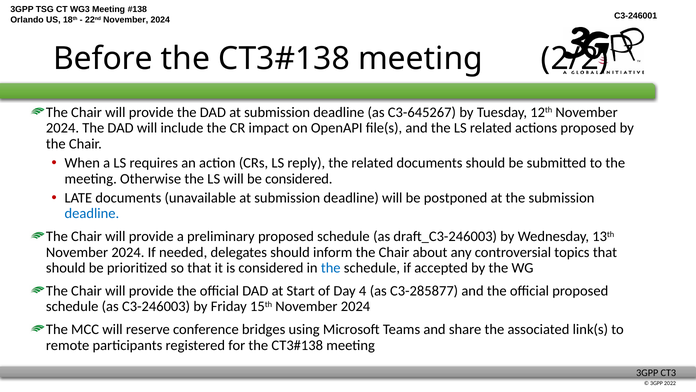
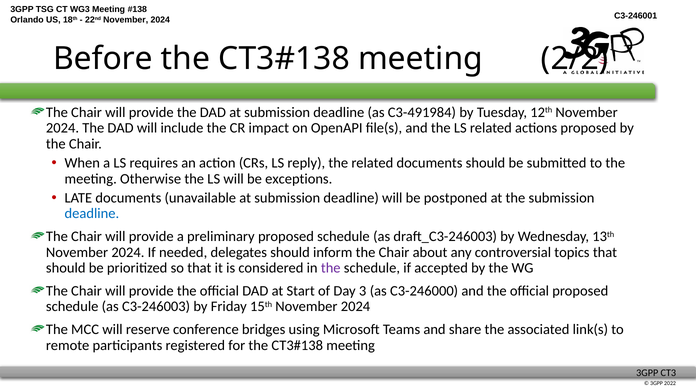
C3-645267: C3-645267 -> C3-491984
be considered: considered -> exceptions
the at (331, 268) colour: blue -> purple
4: 4 -> 3
C3-285877: C3-285877 -> C3-246000
